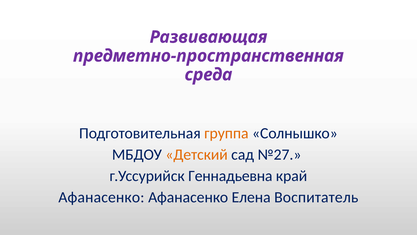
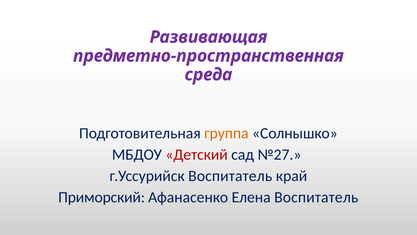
Детский colour: orange -> red
г.Уссурийск Геннадьевна: Геннадьевна -> Воспитатель
Афанасенко at (101, 197): Афанасенко -> Приморский
